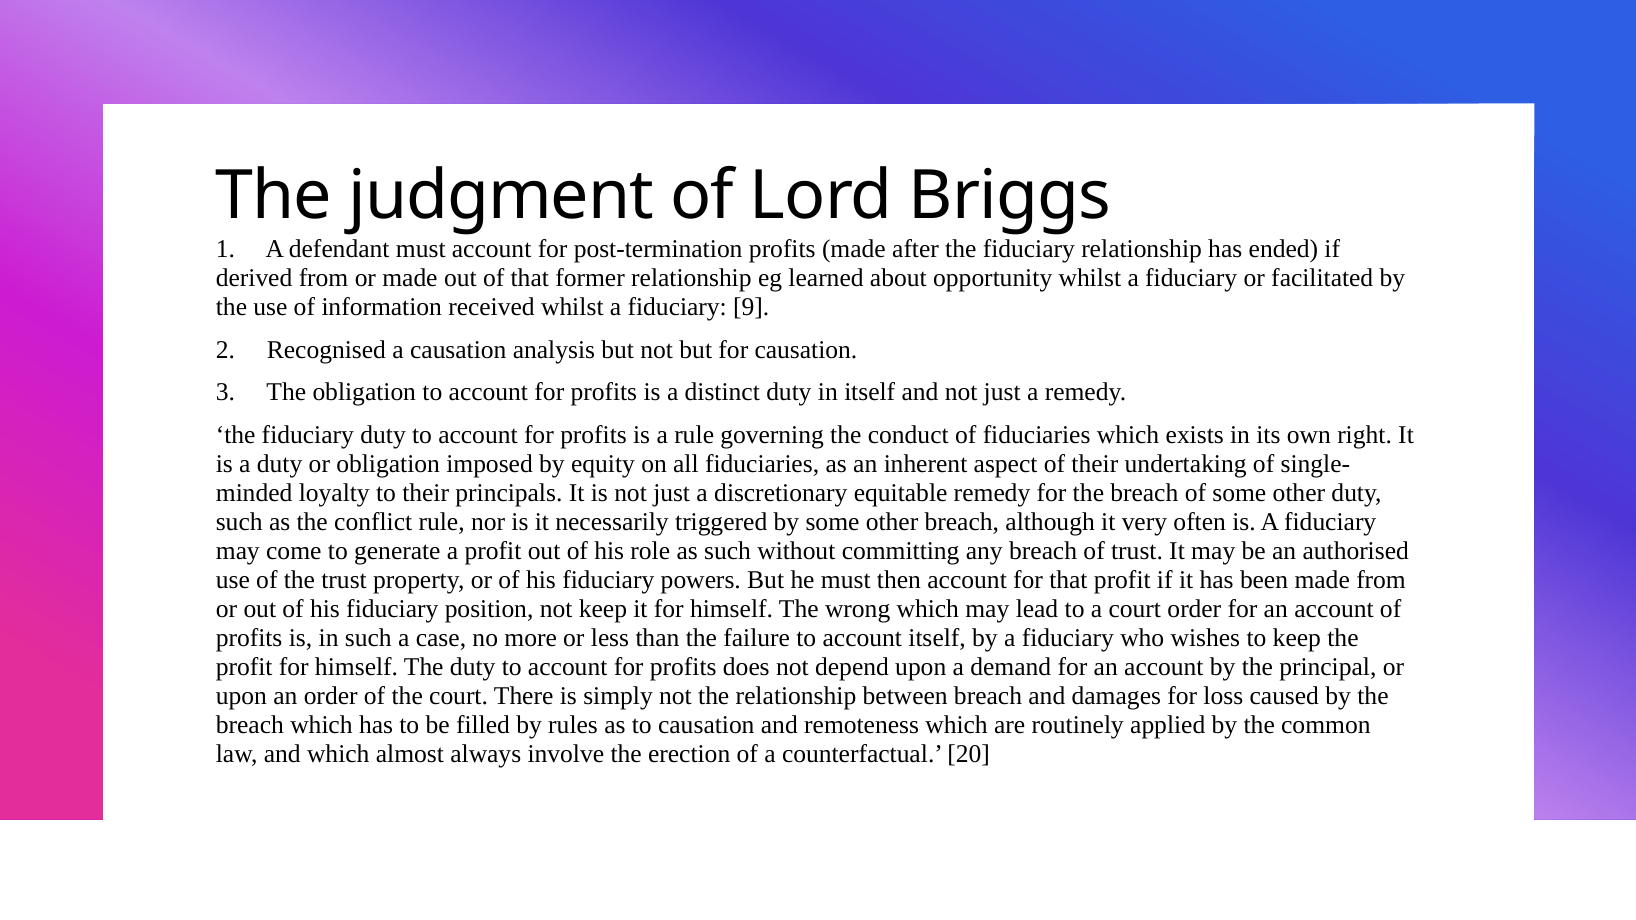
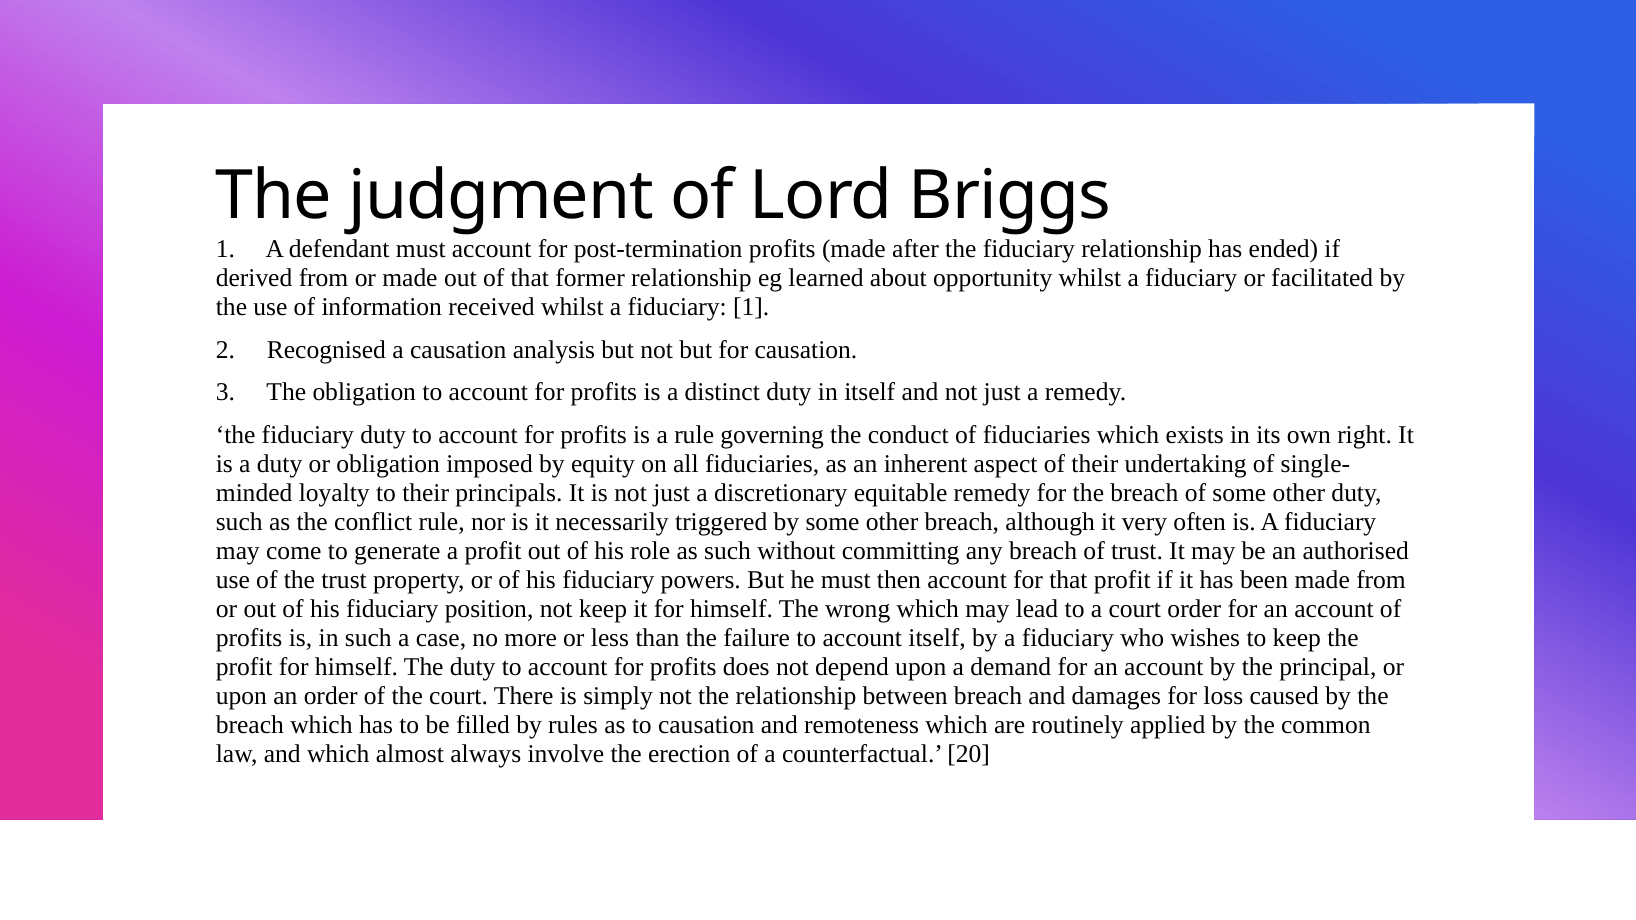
fiduciary 9: 9 -> 1
